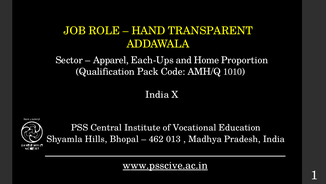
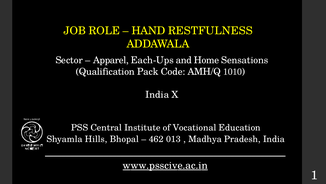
TRANSPARENT: TRANSPARENT -> RESTFULNESS
Proportion: Proportion -> Sensations
